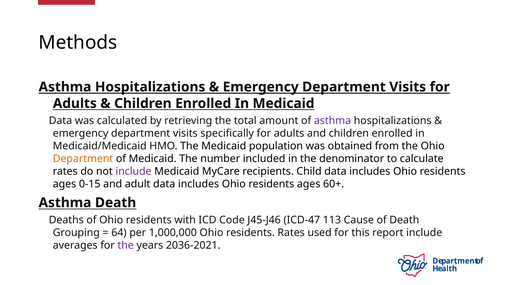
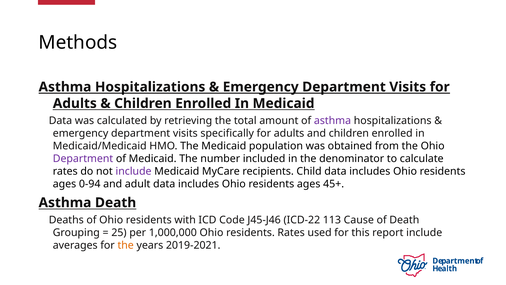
Department at (83, 159) colour: orange -> purple
0-15: 0-15 -> 0-94
60+: 60+ -> 45+
ICD-47: ICD-47 -> ICD-22
64: 64 -> 25
the at (126, 245) colour: purple -> orange
2036-2021: 2036-2021 -> 2019-2021
